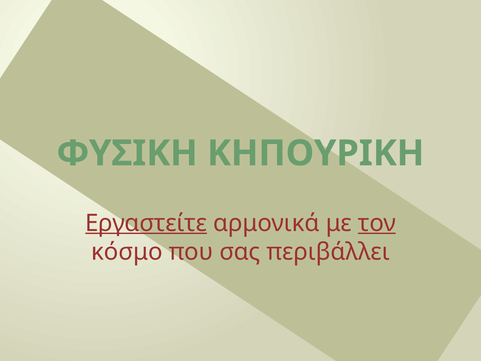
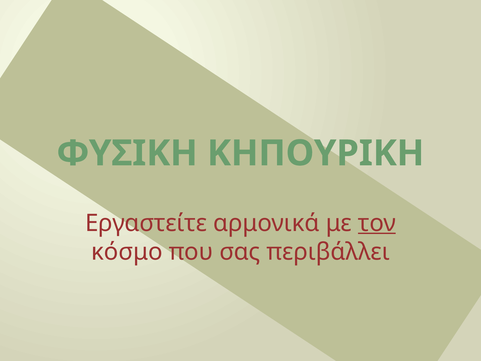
Εργαστείτε underline: present -> none
